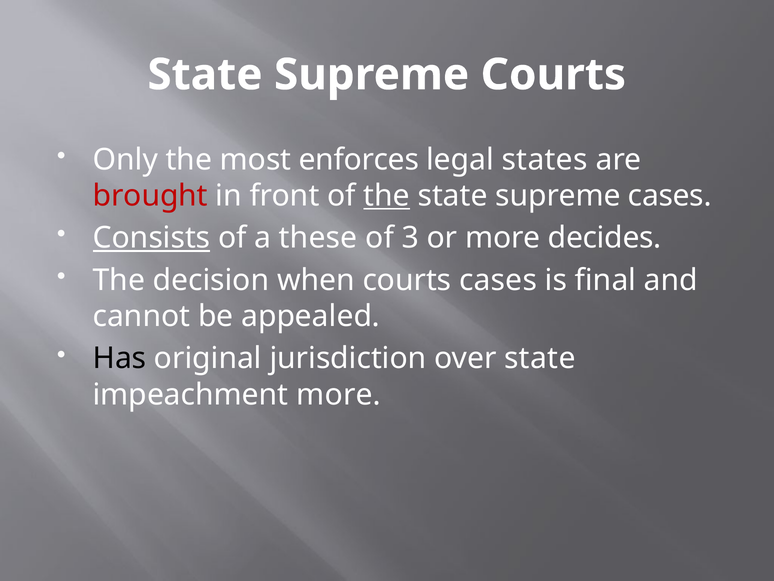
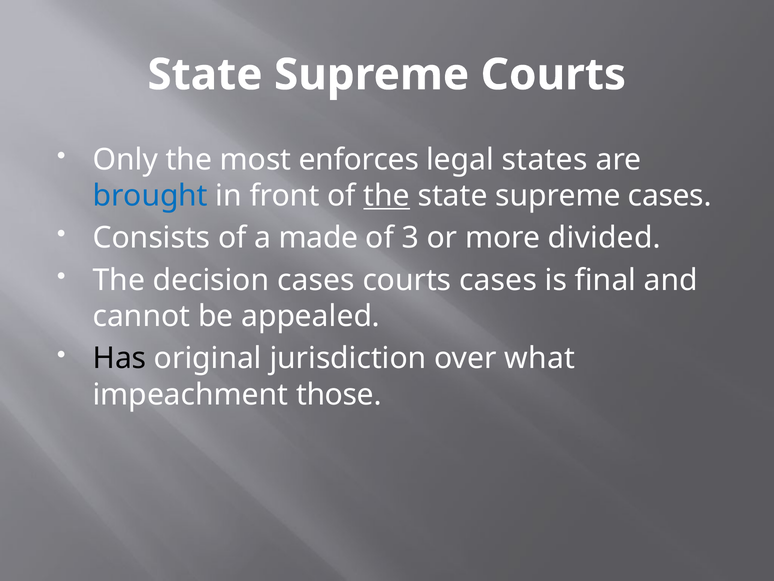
brought colour: red -> blue
Consists underline: present -> none
these: these -> made
decides: decides -> divided
decision when: when -> cases
over state: state -> what
impeachment more: more -> those
